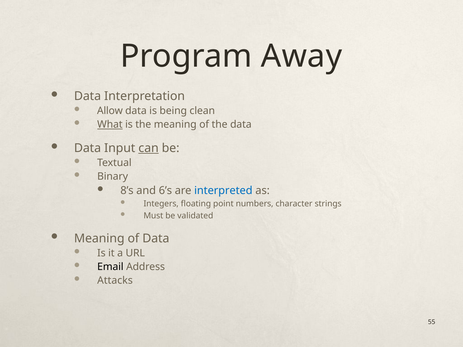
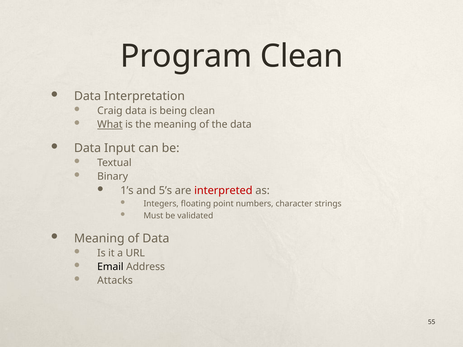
Program Away: Away -> Clean
Allow: Allow -> Craig
can underline: present -> none
8’s: 8’s -> 1’s
6’s: 6’s -> 5’s
interpreted colour: blue -> red
